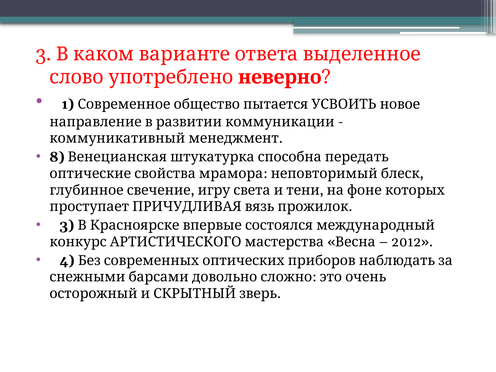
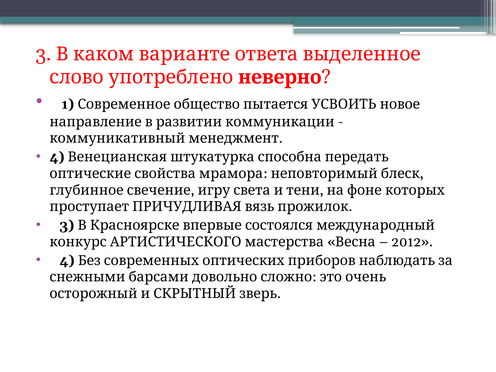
8 at (57, 157): 8 -> 4
